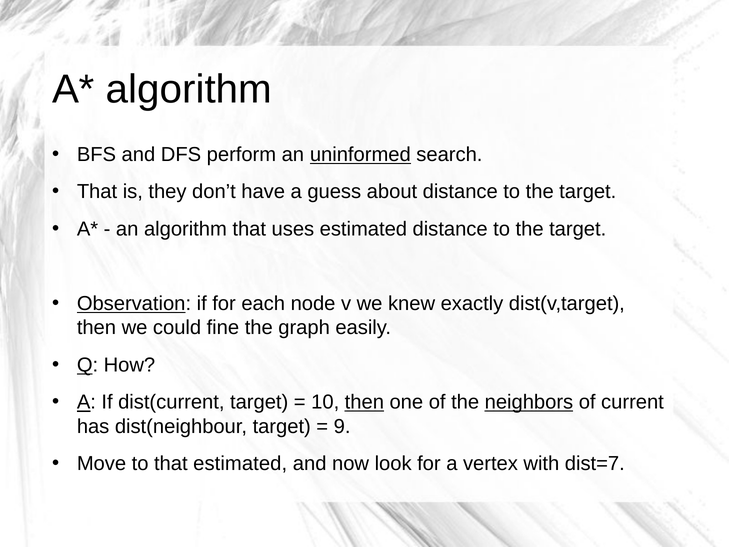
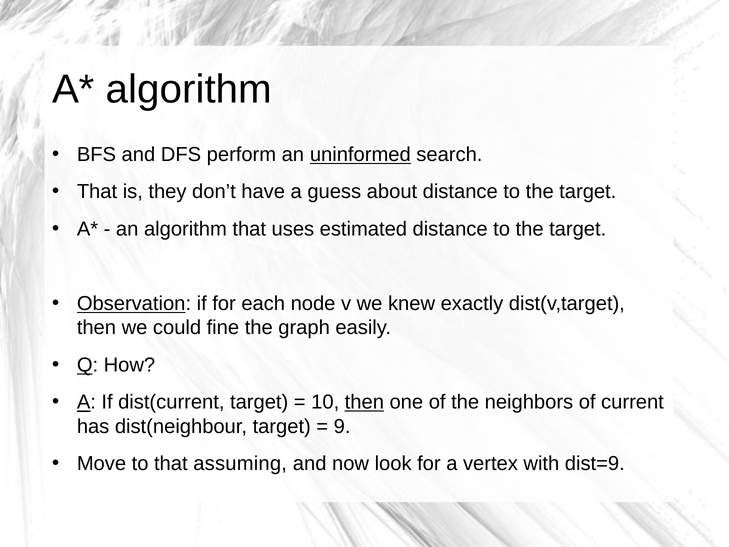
neighbors underline: present -> none
that estimated: estimated -> assuming
dist=7: dist=7 -> dist=9
